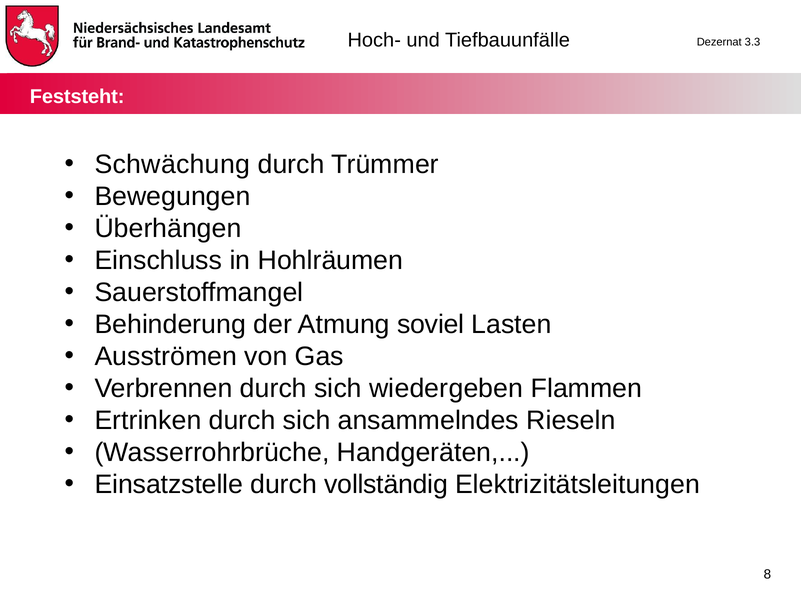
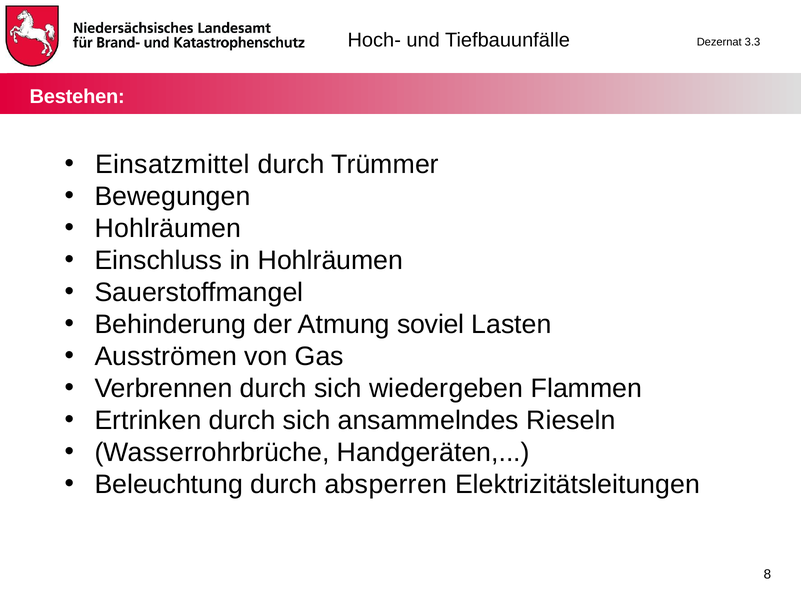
Feststeht: Feststeht -> Bestehen
Schwächung: Schwächung -> Einsatzmittel
Überhängen at (168, 229): Überhängen -> Hohlräumen
Einsatzstelle: Einsatzstelle -> Beleuchtung
vollständig: vollständig -> absperren
